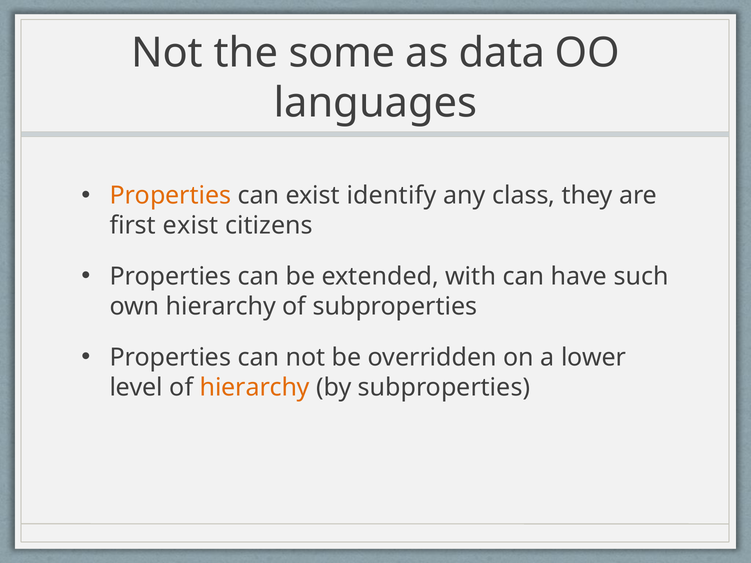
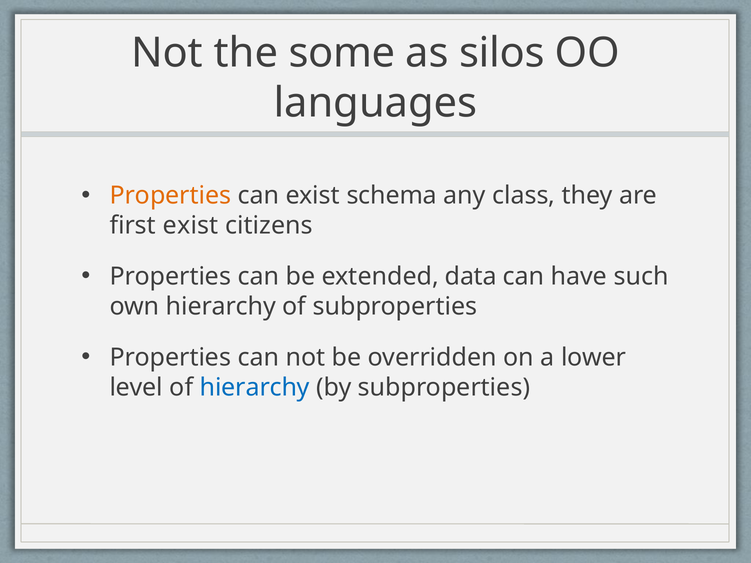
data: data -> silos
identify: identify -> schema
with: with -> data
hierarchy at (255, 388) colour: orange -> blue
